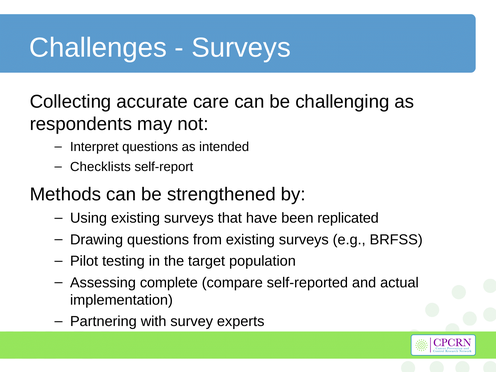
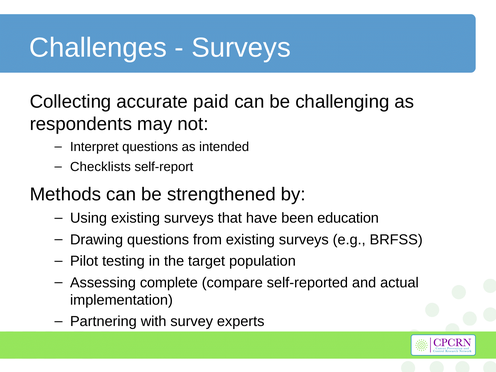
care: care -> paid
replicated: replicated -> education
